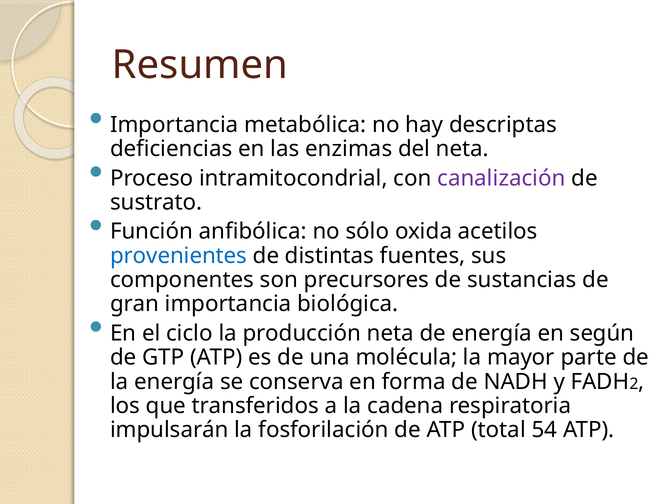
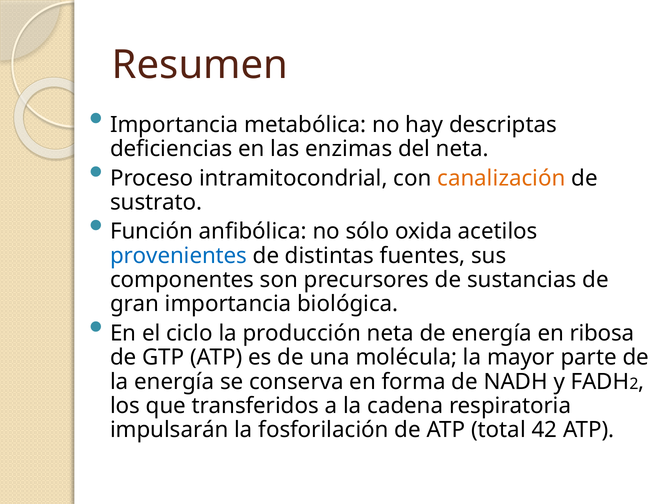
canalización colour: purple -> orange
según: según -> ribosa
54: 54 -> 42
